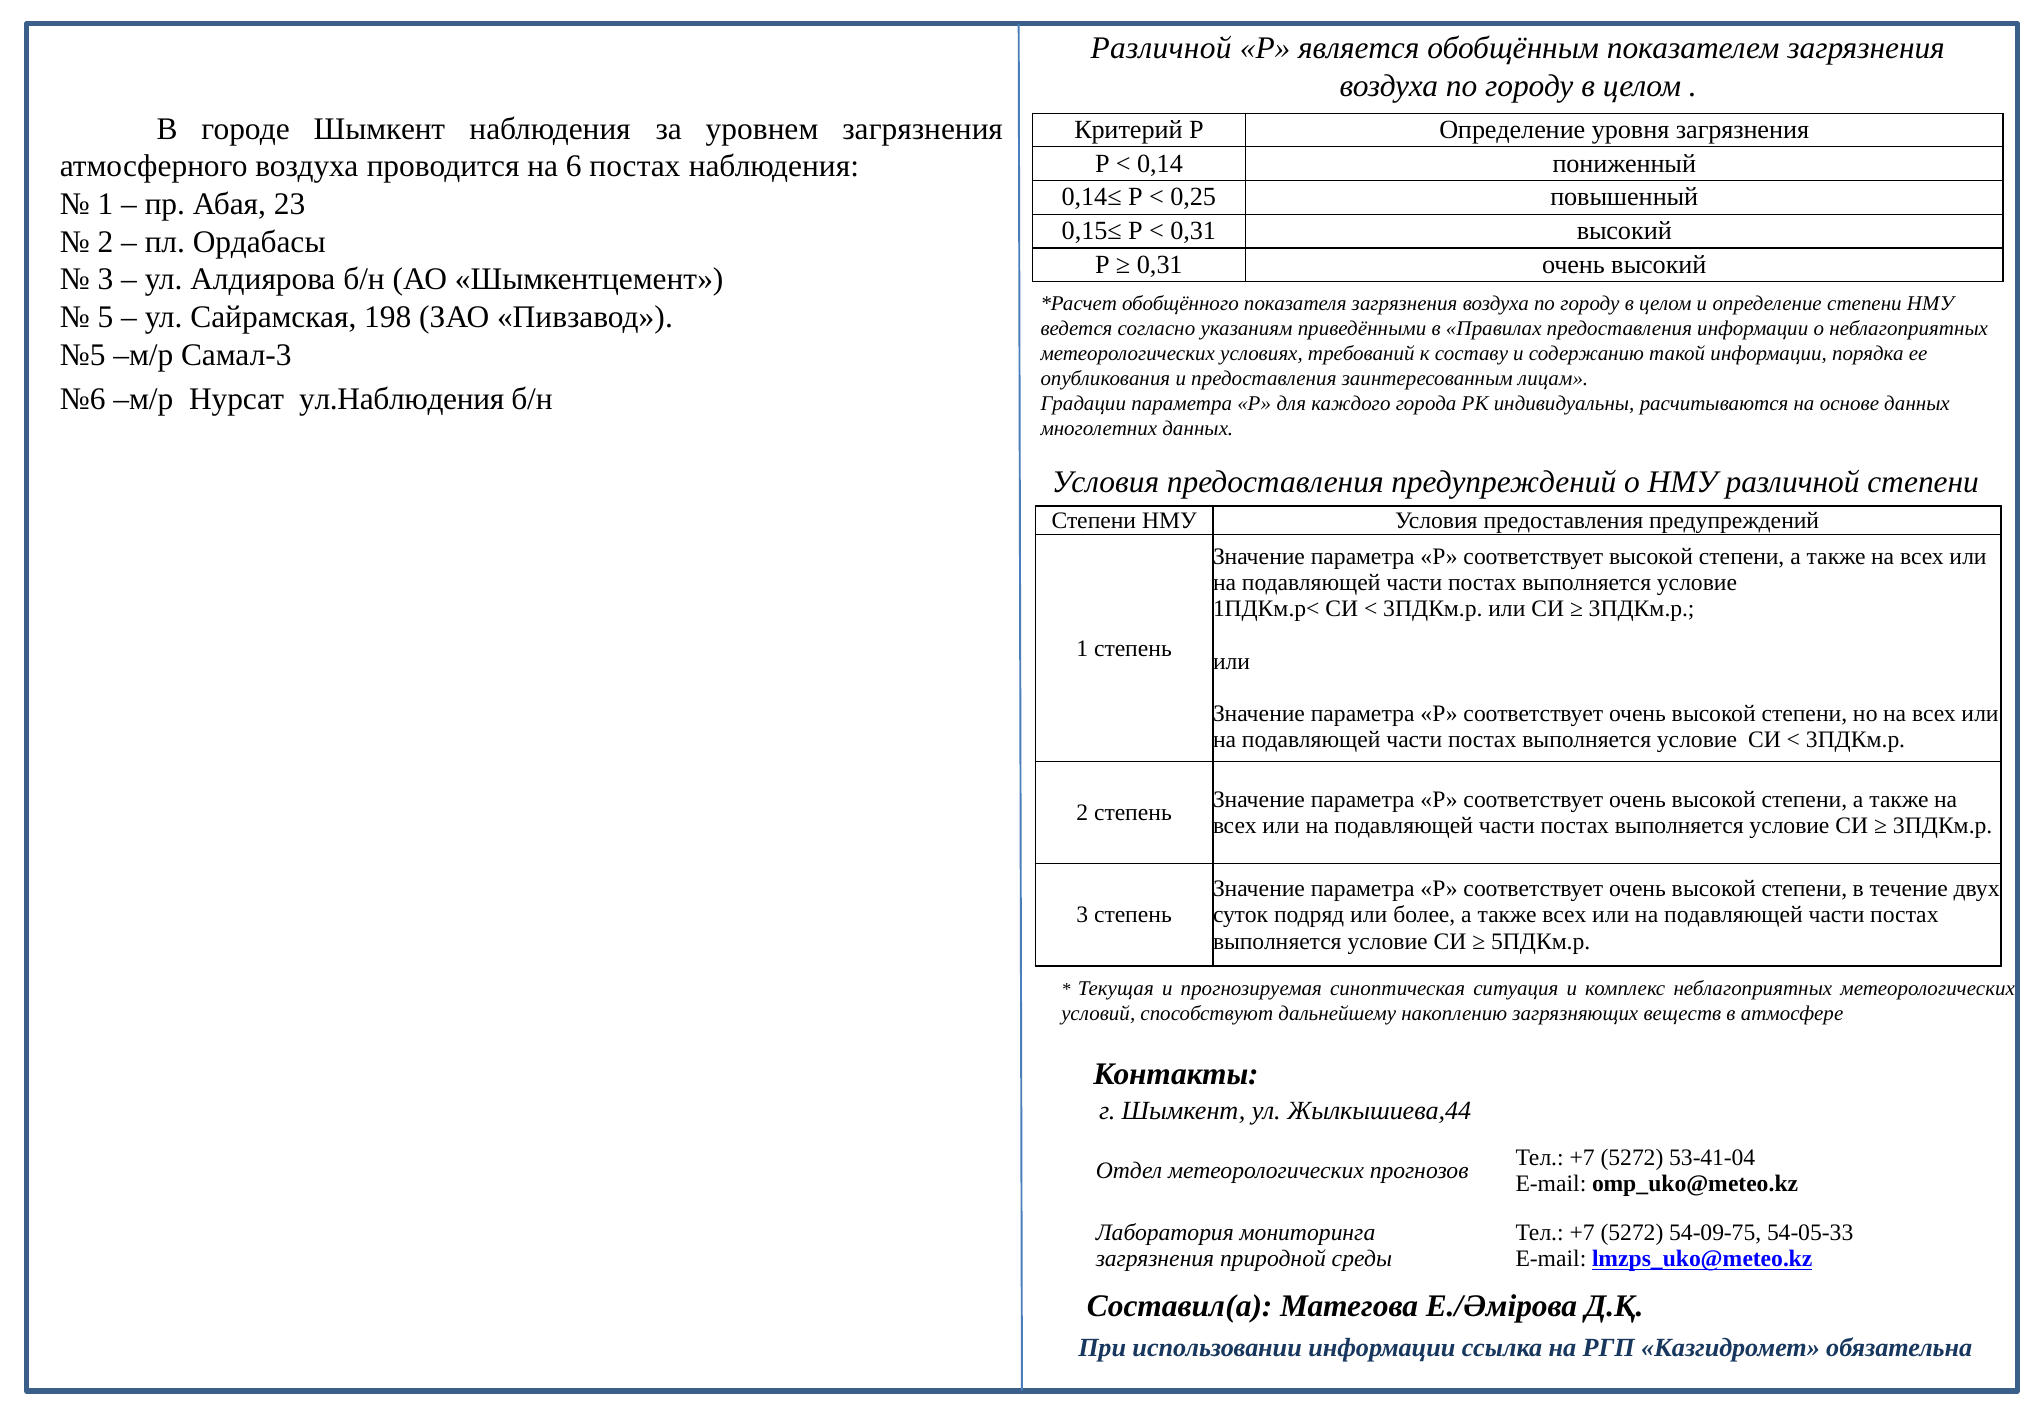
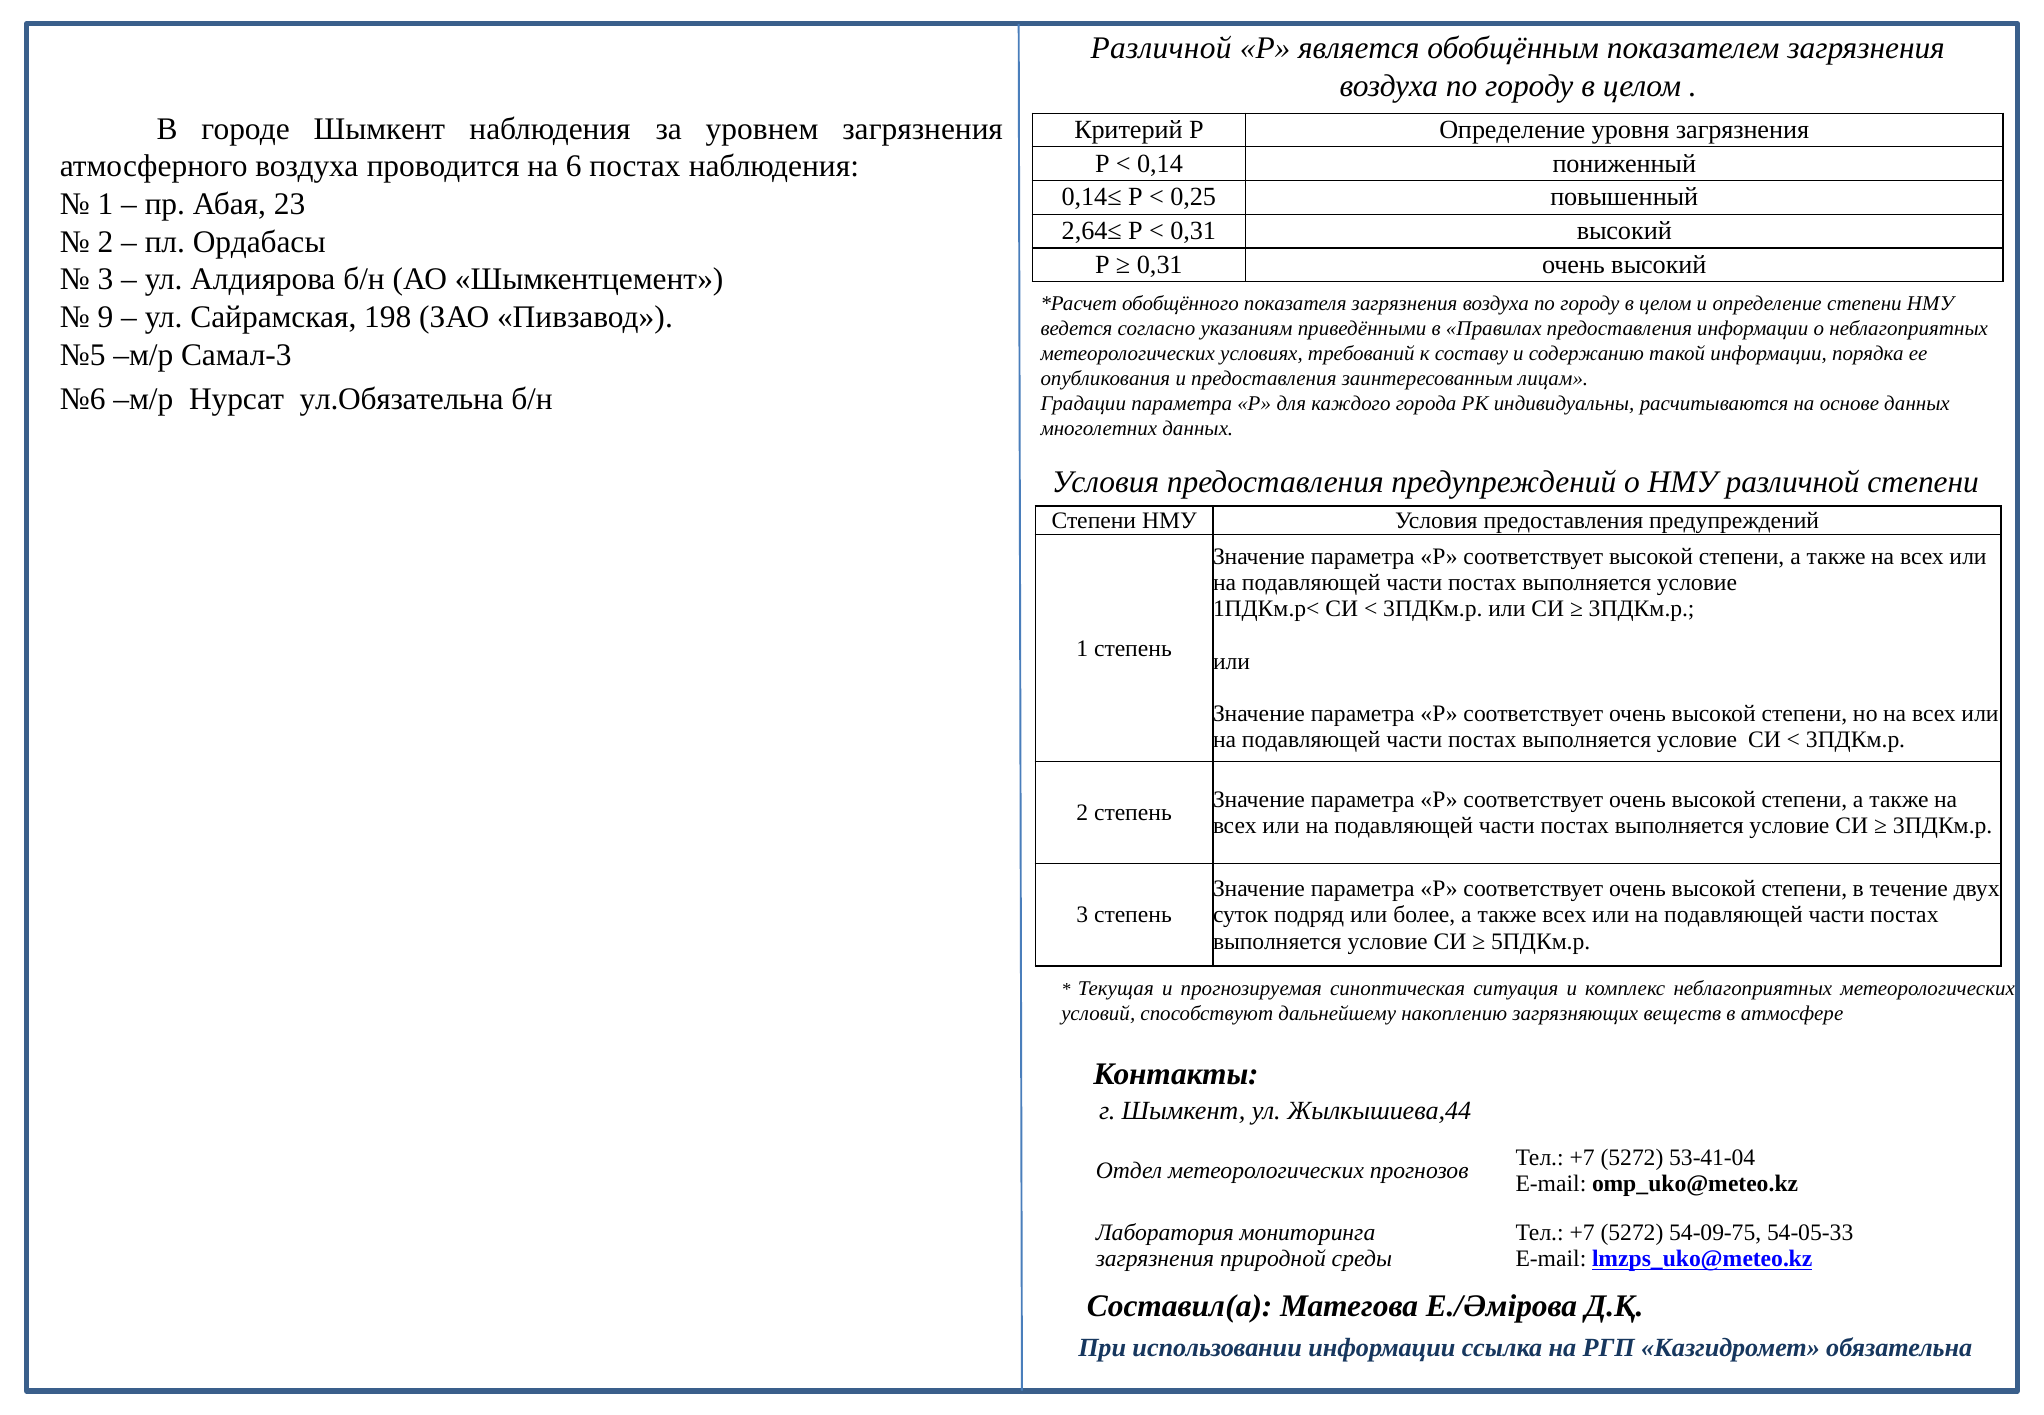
0,15≤: 0,15≤ -> 2,64≤
5: 5 -> 9
ул.Наблюдения: ул.Наблюдения -> ул.Обязательна
